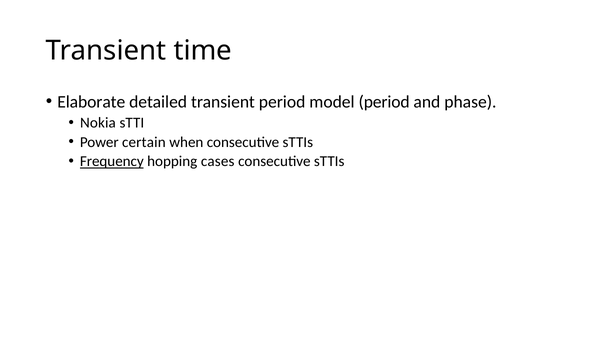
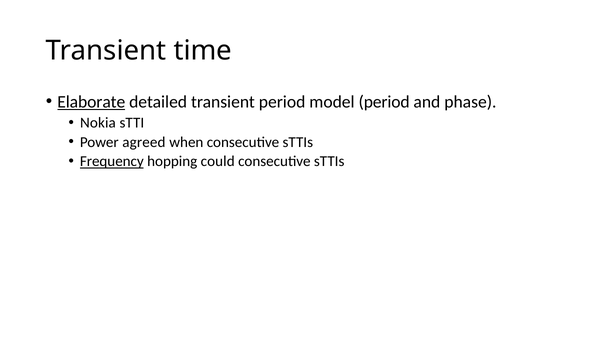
Elaborate underline: none -> present
certain: certain -> agreed
cases: cases -> could
